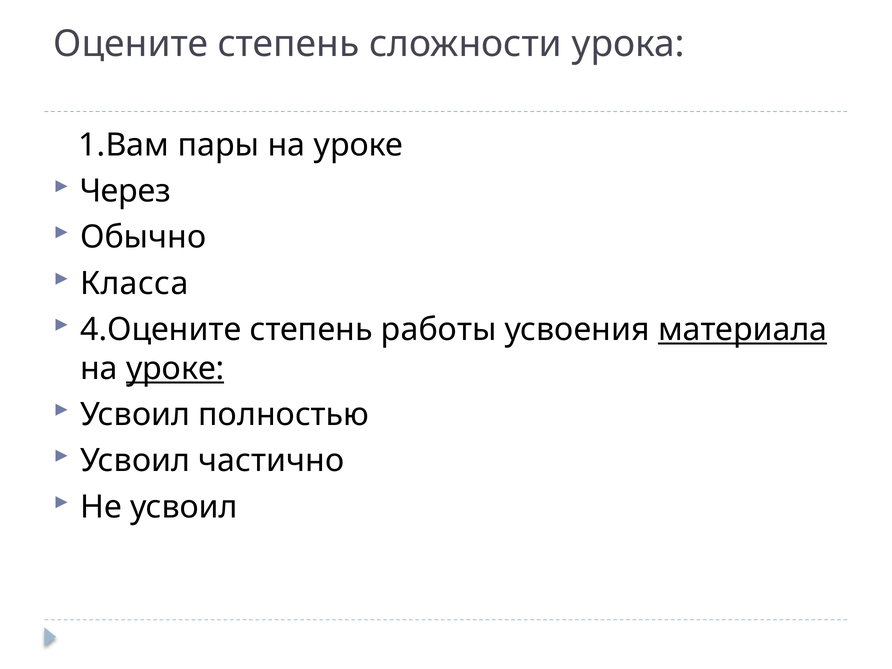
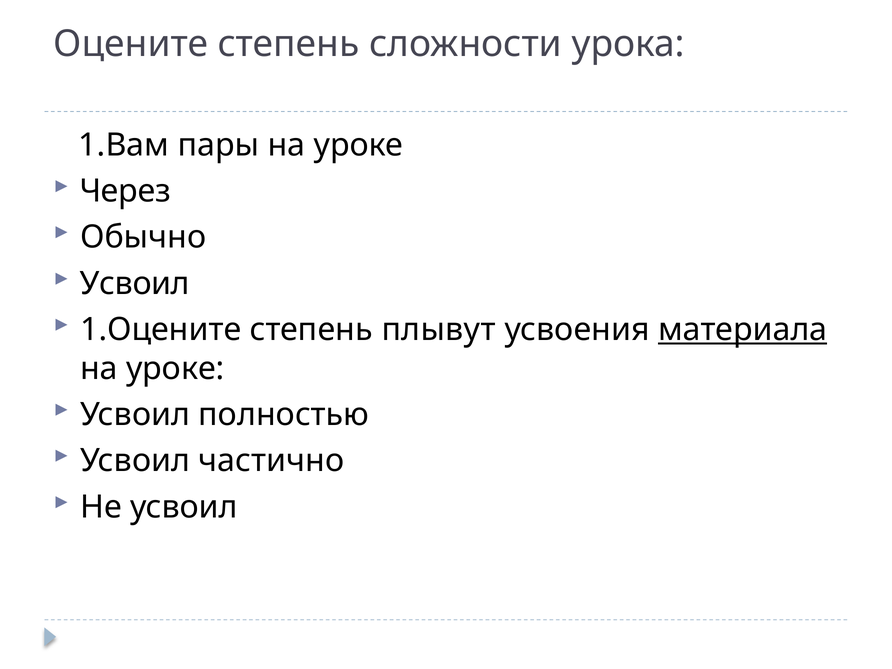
Класса at (134, 284): Класса -> Усвоил
4.Оцените: 4.Оцените -> 1.Оцените
работы: работы -> плывут
уроке at (175, 368) underline: present -> none
